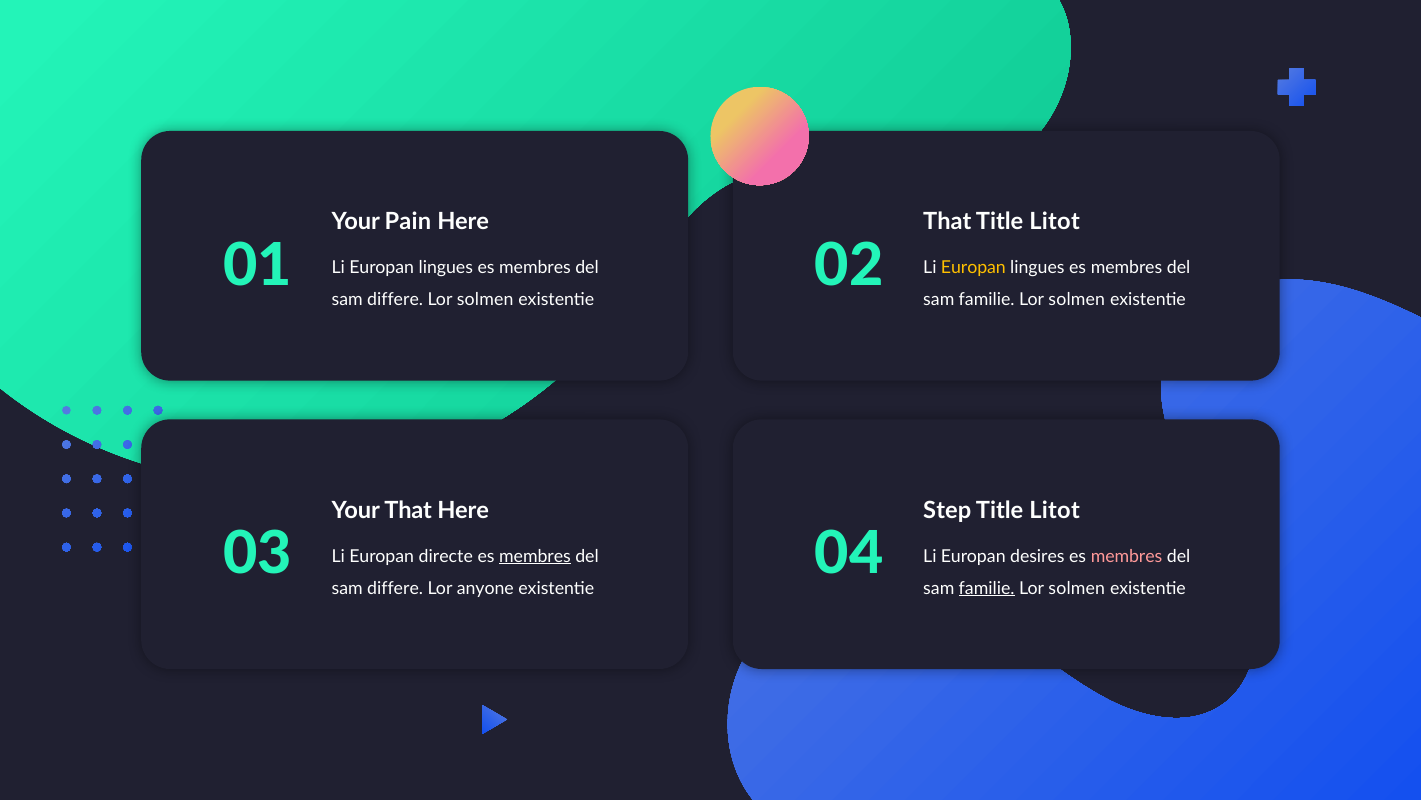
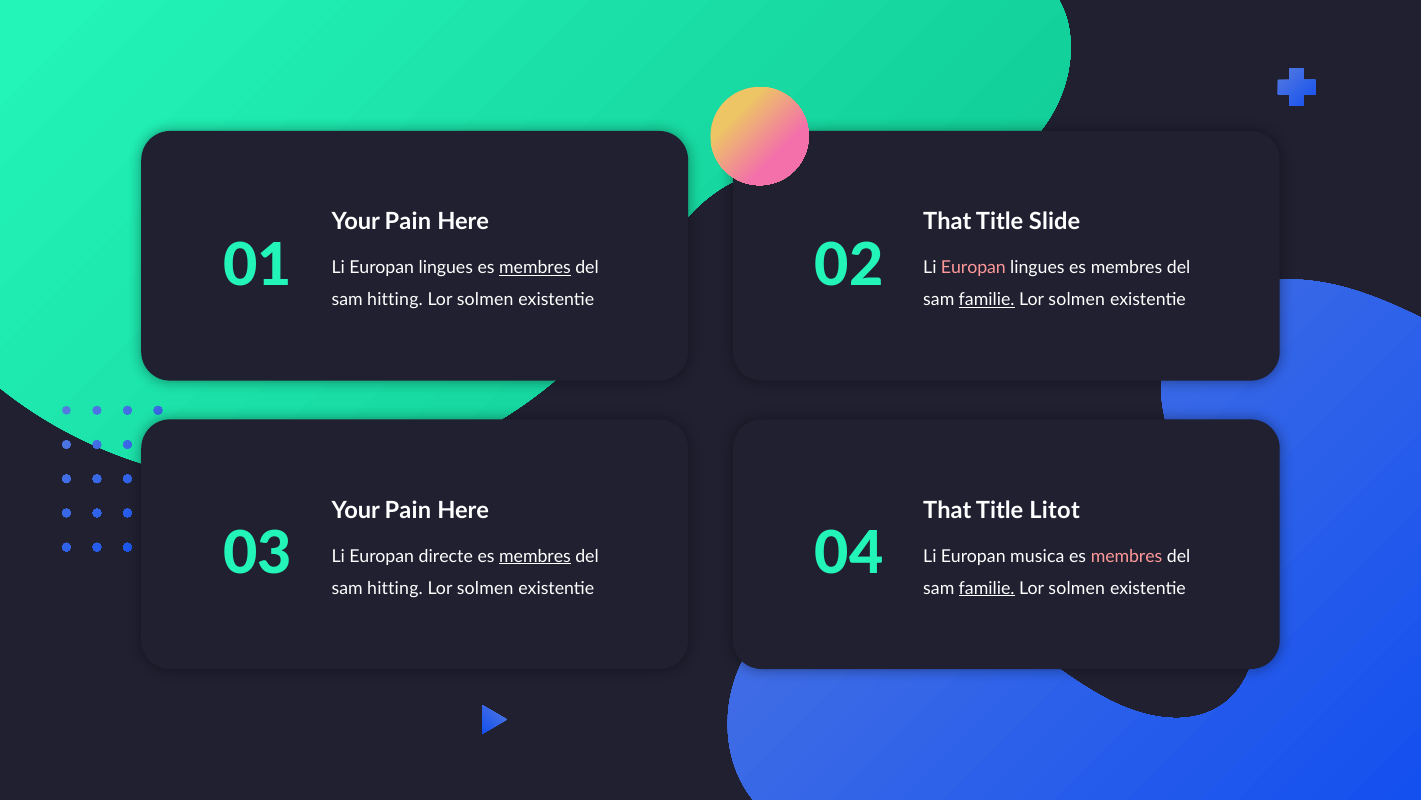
Litot at (1055, 222): Litot -> Slide
membres at (535, 268) underline: none -> present
Europan at (973, 268) colour: yellow -> pink
differe at (395, 300): differe -> hitting
familie at (987, 300) underline: none -> present
That at (408, 510): That -> Pain
Step at (947, 510): Step -> That
desires: desires -> musica
differe at (395, 588): differe -> hitting
anyone at (485, 588): anyone -> solmen
